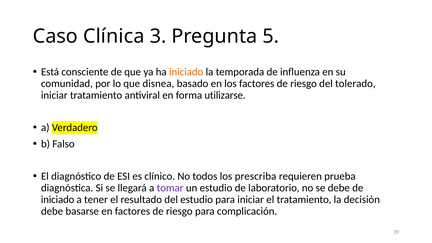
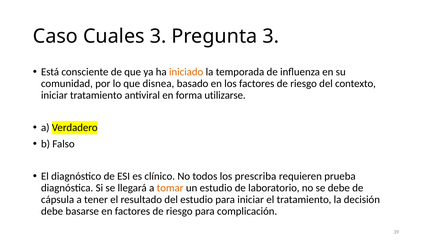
Clínica: Clínica -> Cuales
Pregunta 5: 5 -> 3
tolerado: tolerado -> contexto
tomar colour: purple -> orange
iniciado at (58, 200): iniciado -> cápsula
